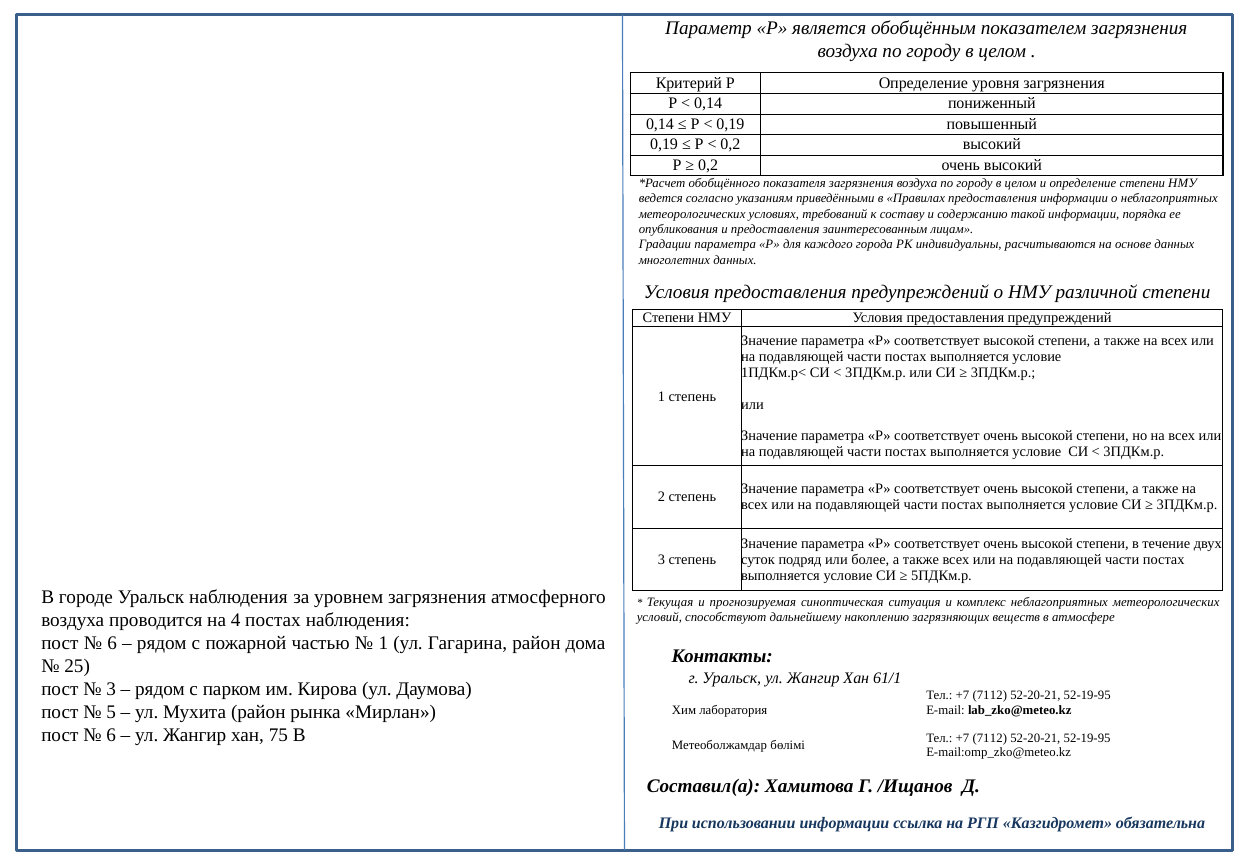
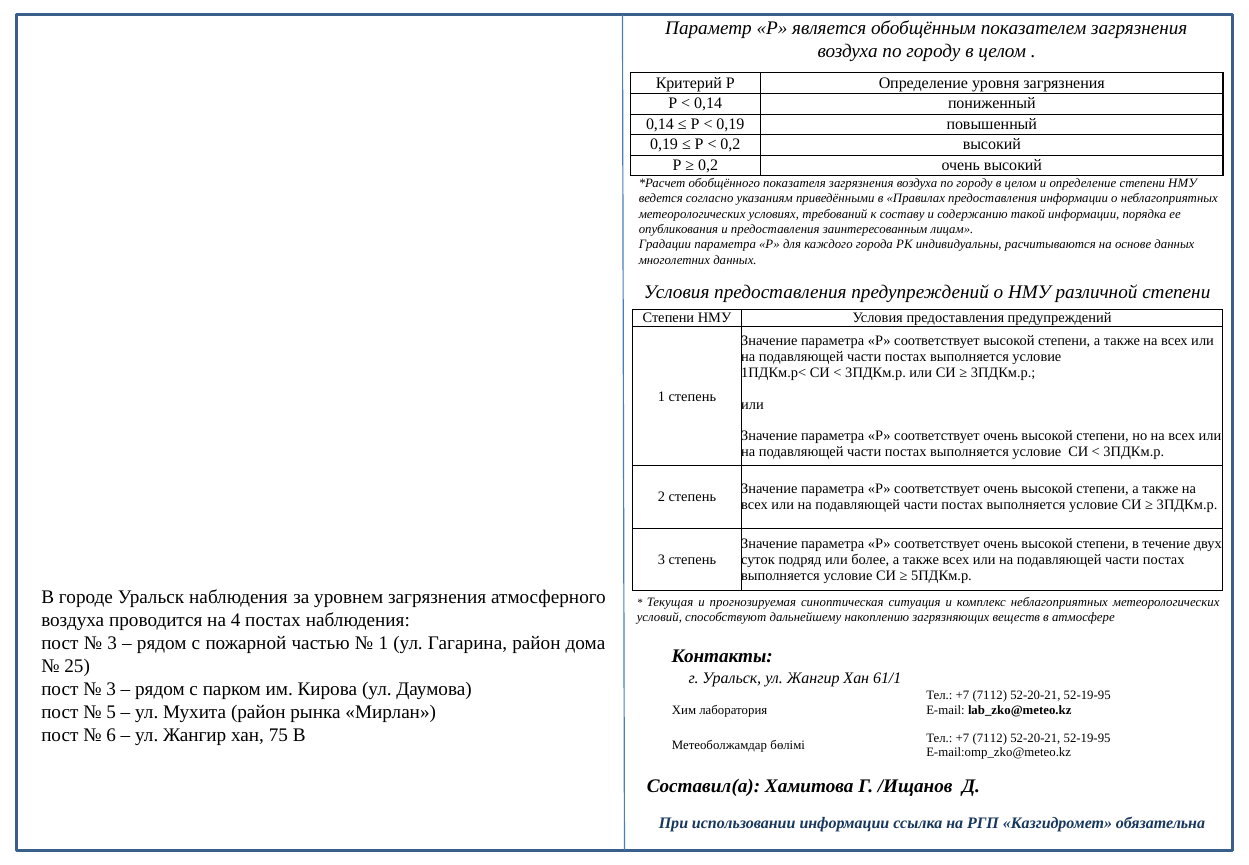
6 at (112, 643): 6 -> 3
